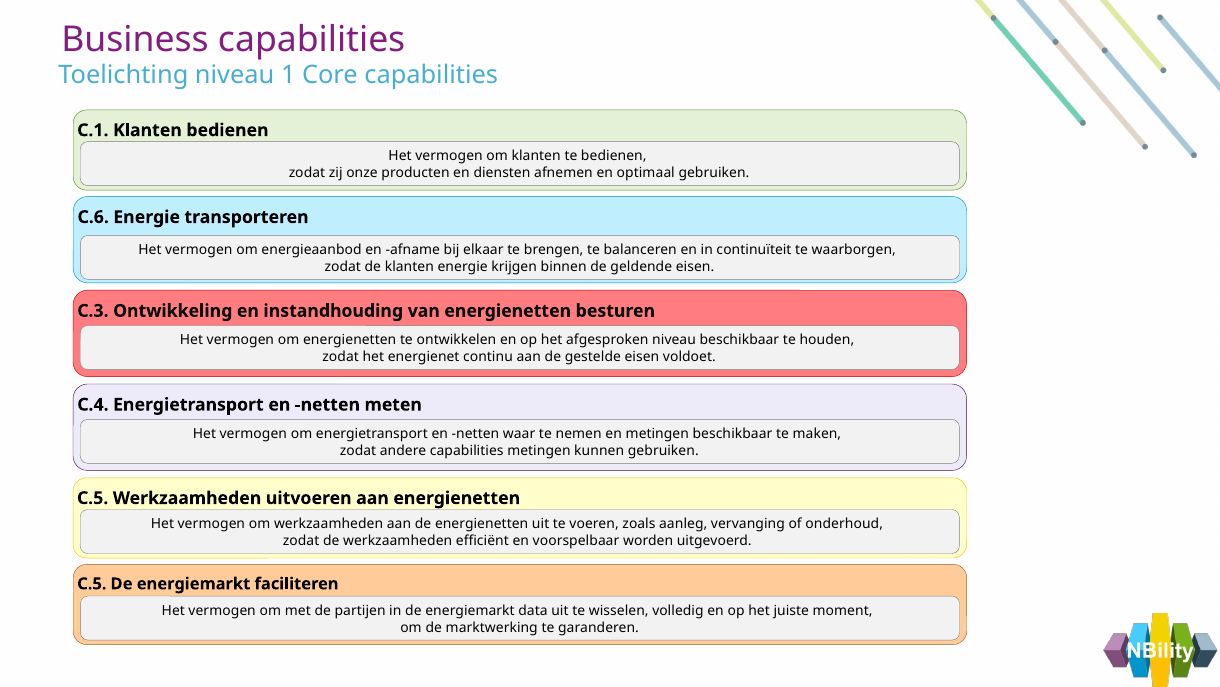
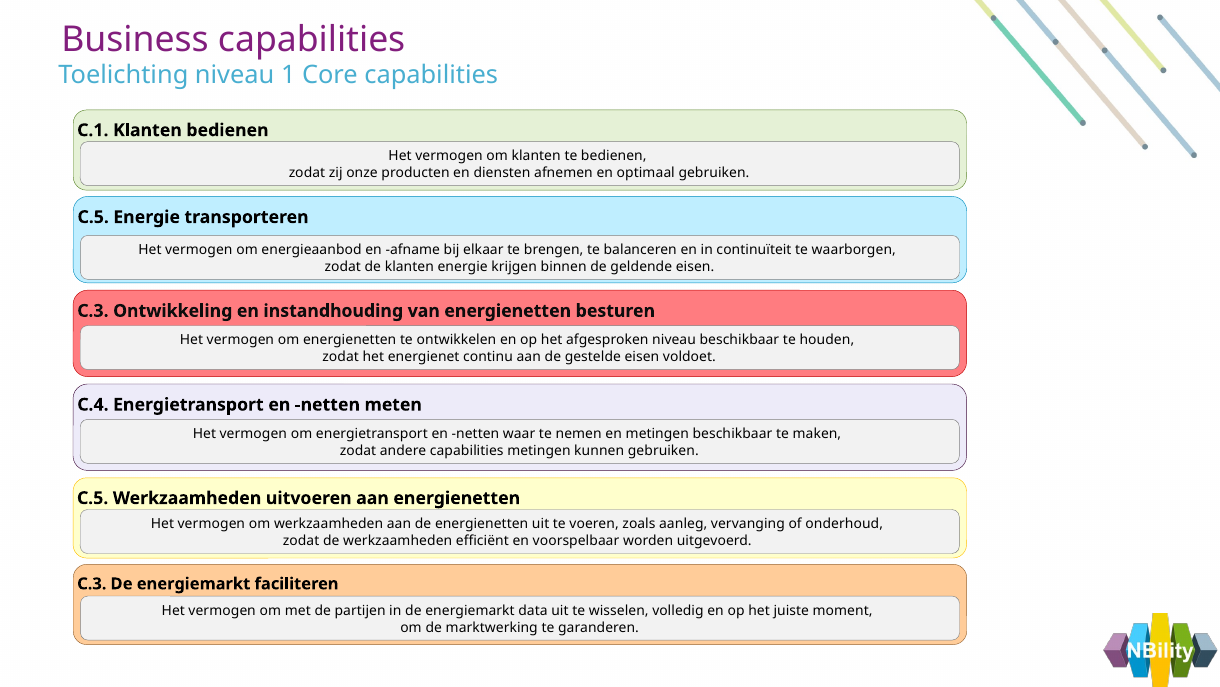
C.6 at (93, 217): C.6 -> C.5
C.5 at (92, 583): C.5 -> C.3
